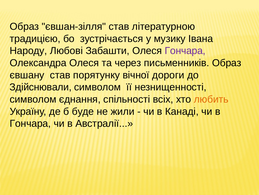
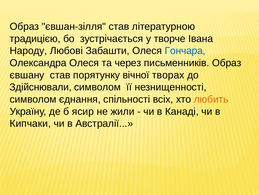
музику: музику -> творче
Гончара at (185, 51) colour: purple -> blue
дороги: дороги -> творах
буде: буде -> ясир
Гончара at (30, 123): Гончара -> Кипчаки
